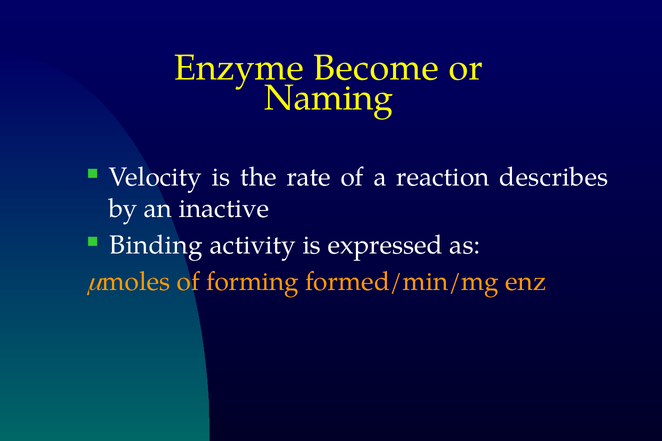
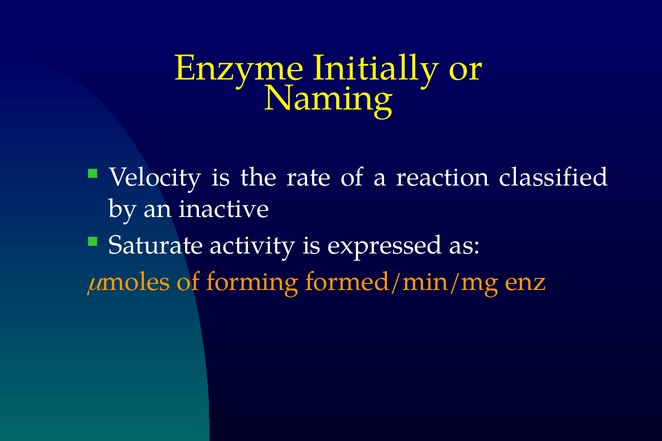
Become: Become -> Initially
describes: describes -> classified
Binding: Binding -> Saturate
